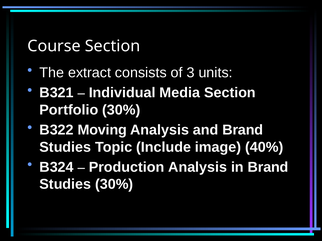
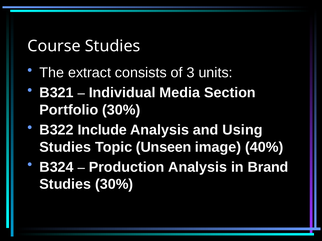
Course Section: Section -> Studies
Moving: Moving -> Include
and Brand: Brand -> Using
Include: Include -> Unseen
